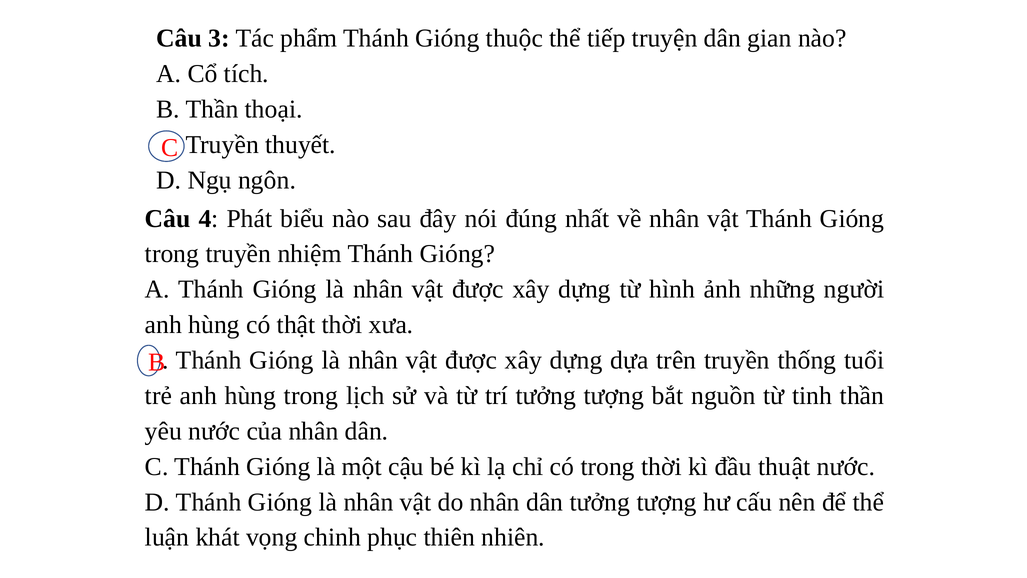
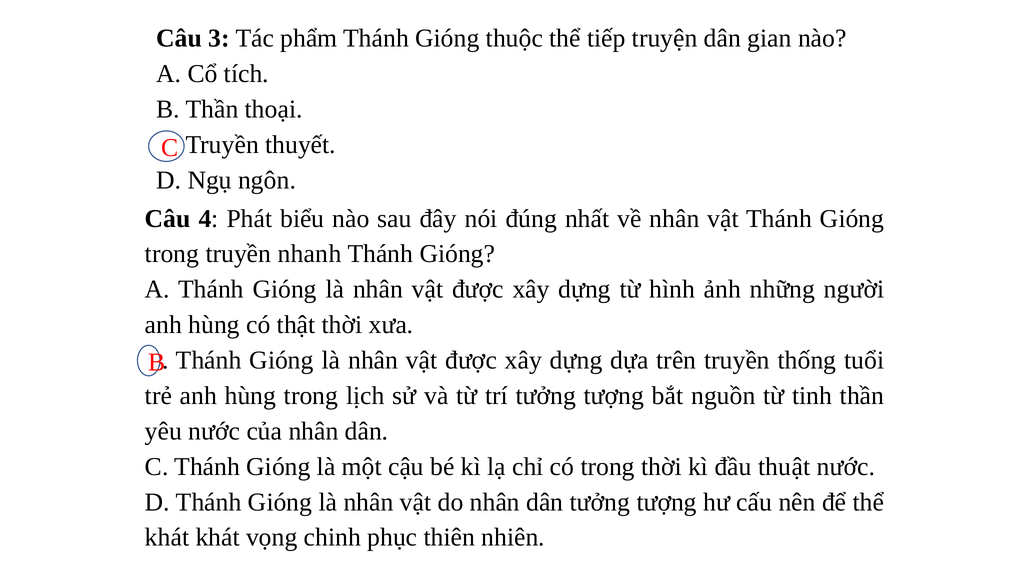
nhiệm: nhiệm -> nhanh
luận at (167, 537): luận -> khát
